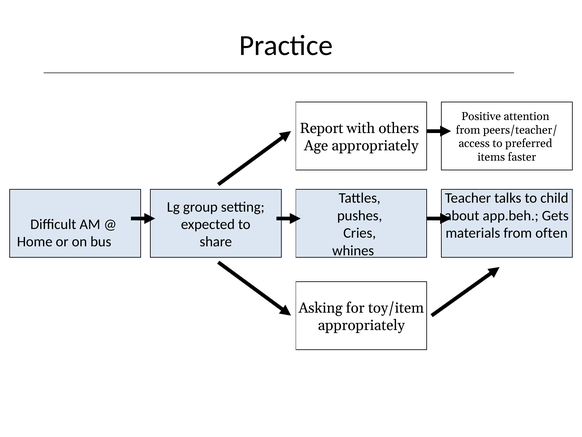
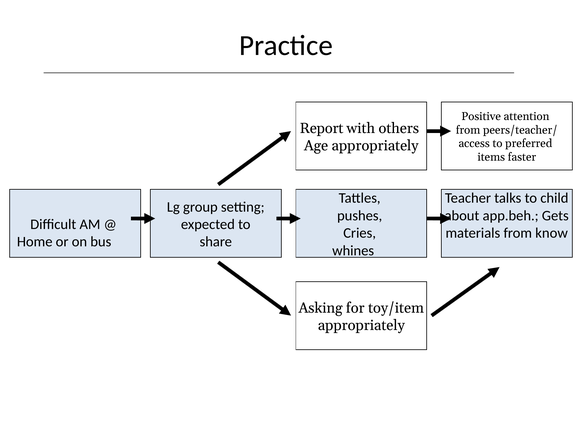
often: often -> know
